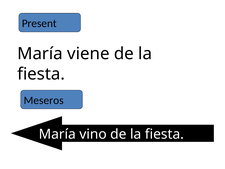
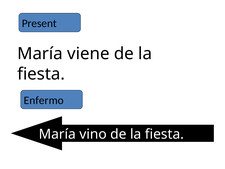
Meseros: Meseros -> Enfermo
